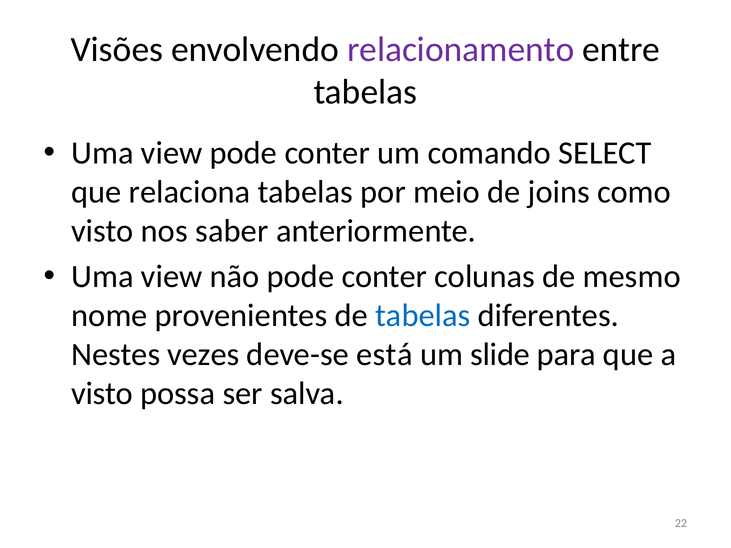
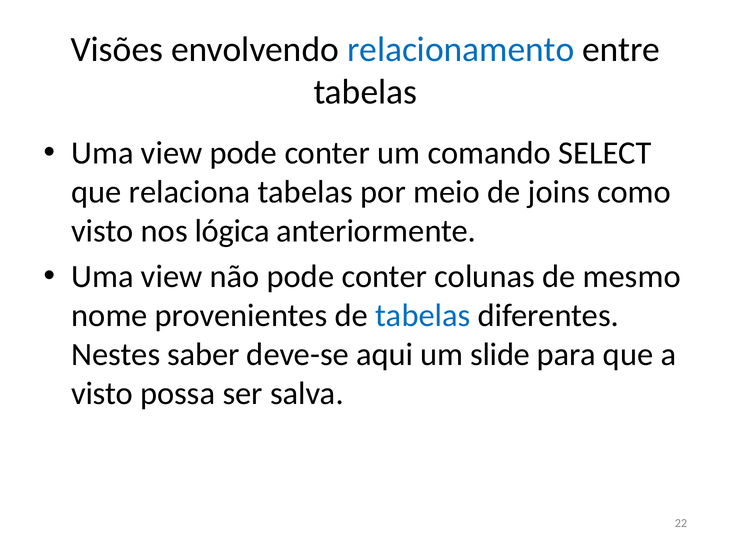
relacionamento colour: purple -> blue
saber: saber -> lógica
vezes: vezes -> saber
está: está -> aqui
